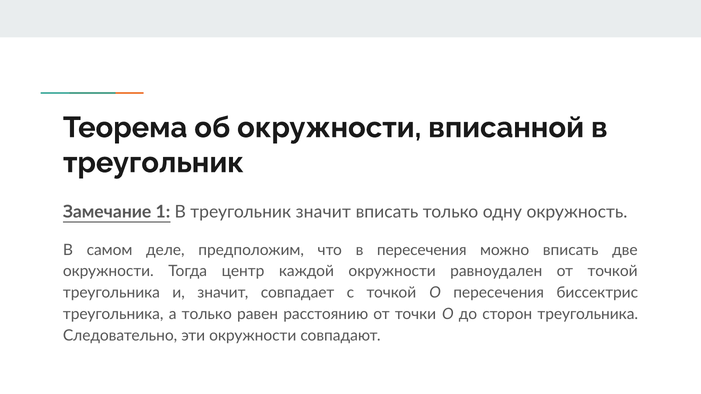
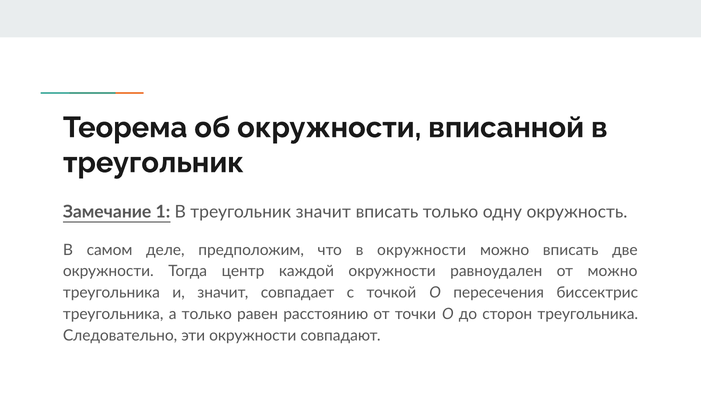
в пересечения: пересечения -> окружности
от точкой: точкой -> можно
